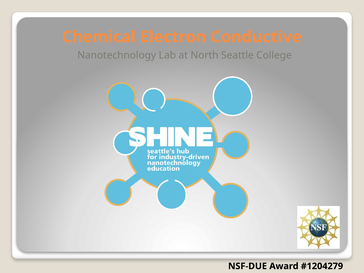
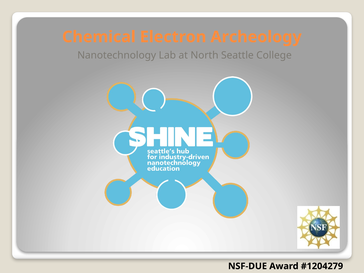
Conductive: Conductive -> Archeology
